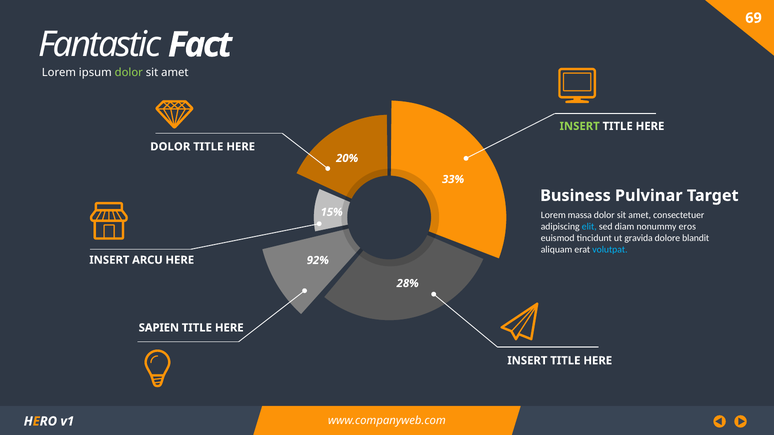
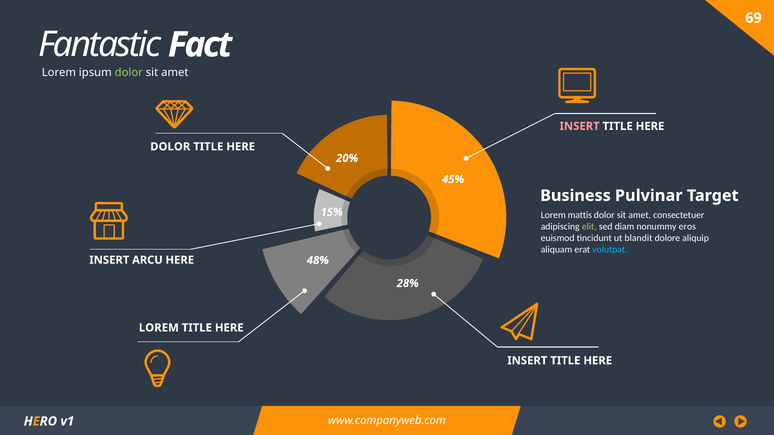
INSERT at (580, 126) colour: light green -> pink
33%: 33% -> 45%
massa: massa -> mattis
elit colour: light blue -> light green
gravida: gravida -> blandit
blandit: blandit -> aliquip
92%: 92% -> 48%
SAPIEN at (159, 328): SAPIEN -> LOREM
